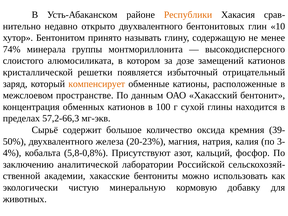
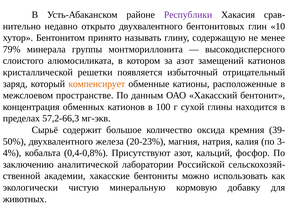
Республики colour: orange -> purple
74%: 74% -> 79%
за дозе: дозе -> азот
5,8-0,8%: 5,8-0,8% -> 0,4-0,8%
